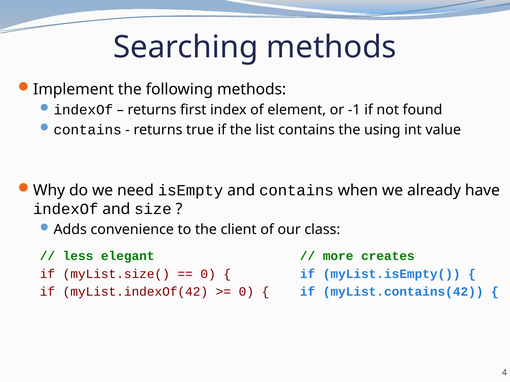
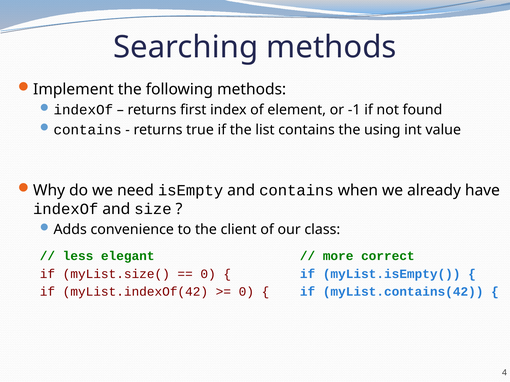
creates: creates -> correct
